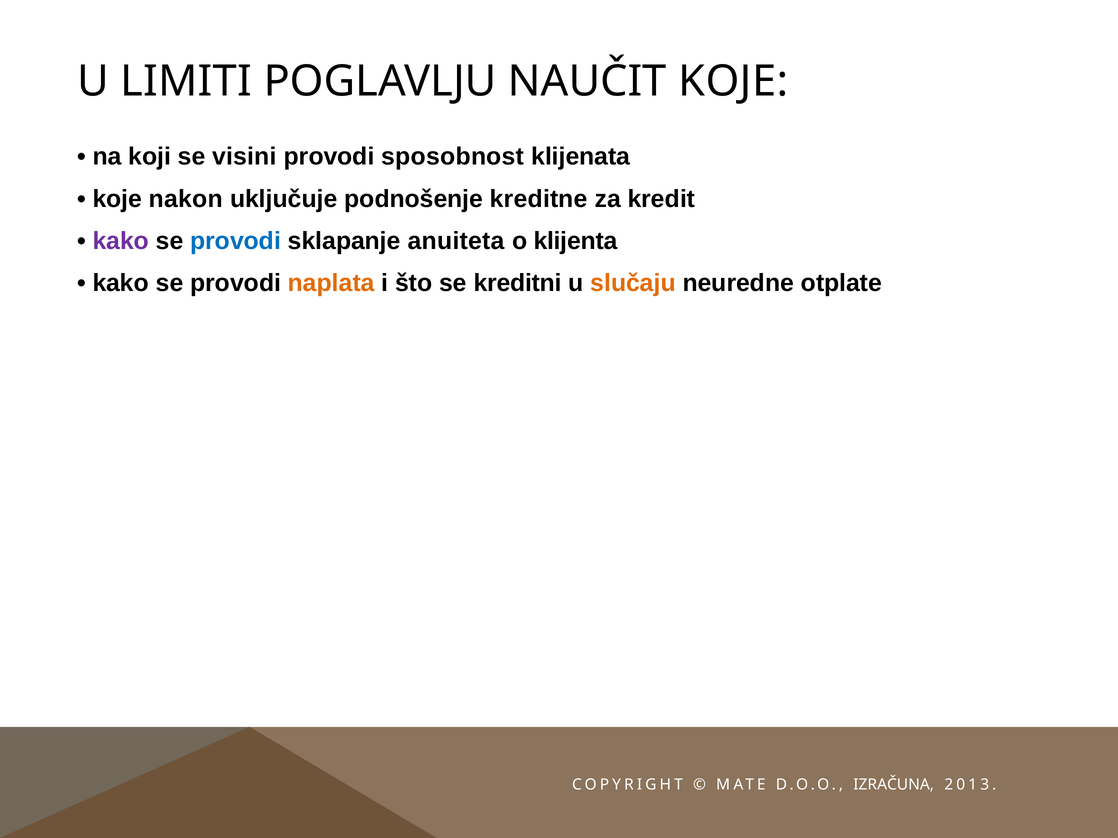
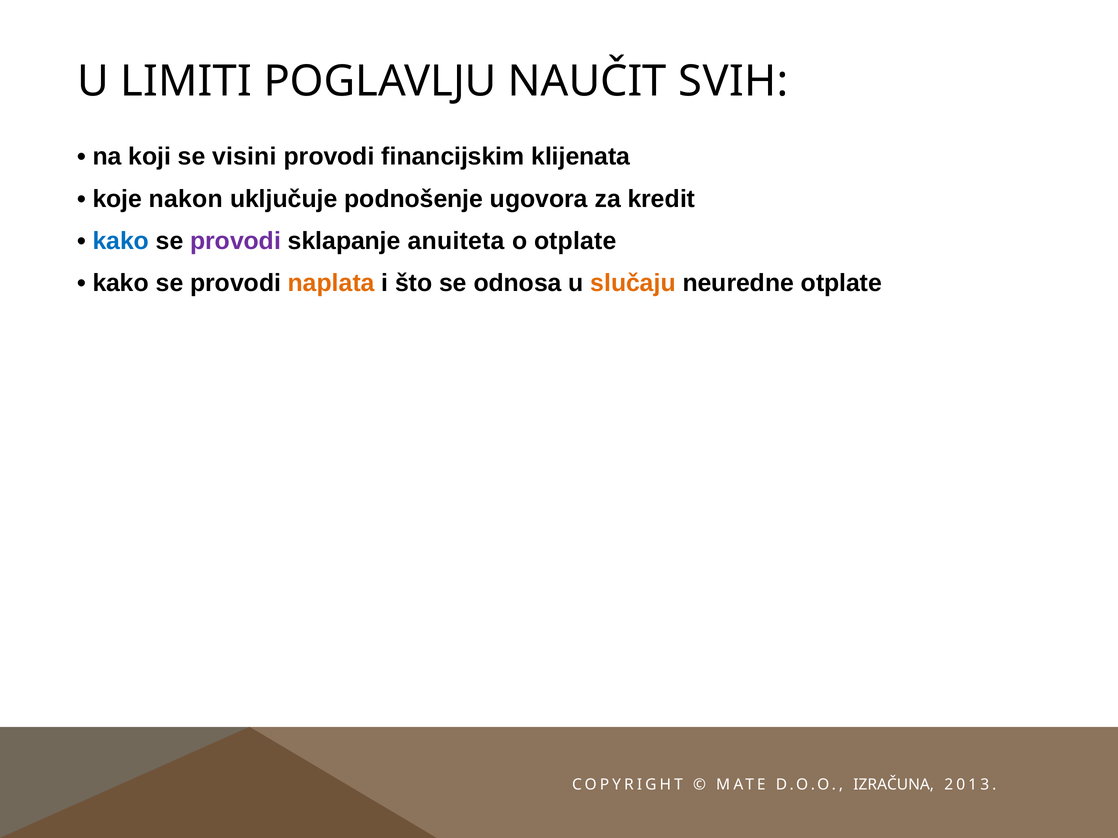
NAUČIT KOJE: KOJE -> SVIH
sposobnost: sposobnost -> financijskim
kreditne: kreditne -> ugovora
kako at (121, 241) colour: purple -> blue
provodi at (236, 241) colour: blue -> purple
o klijenta: klijenta -> otplate
kreditni: kreditni -> odnosa
